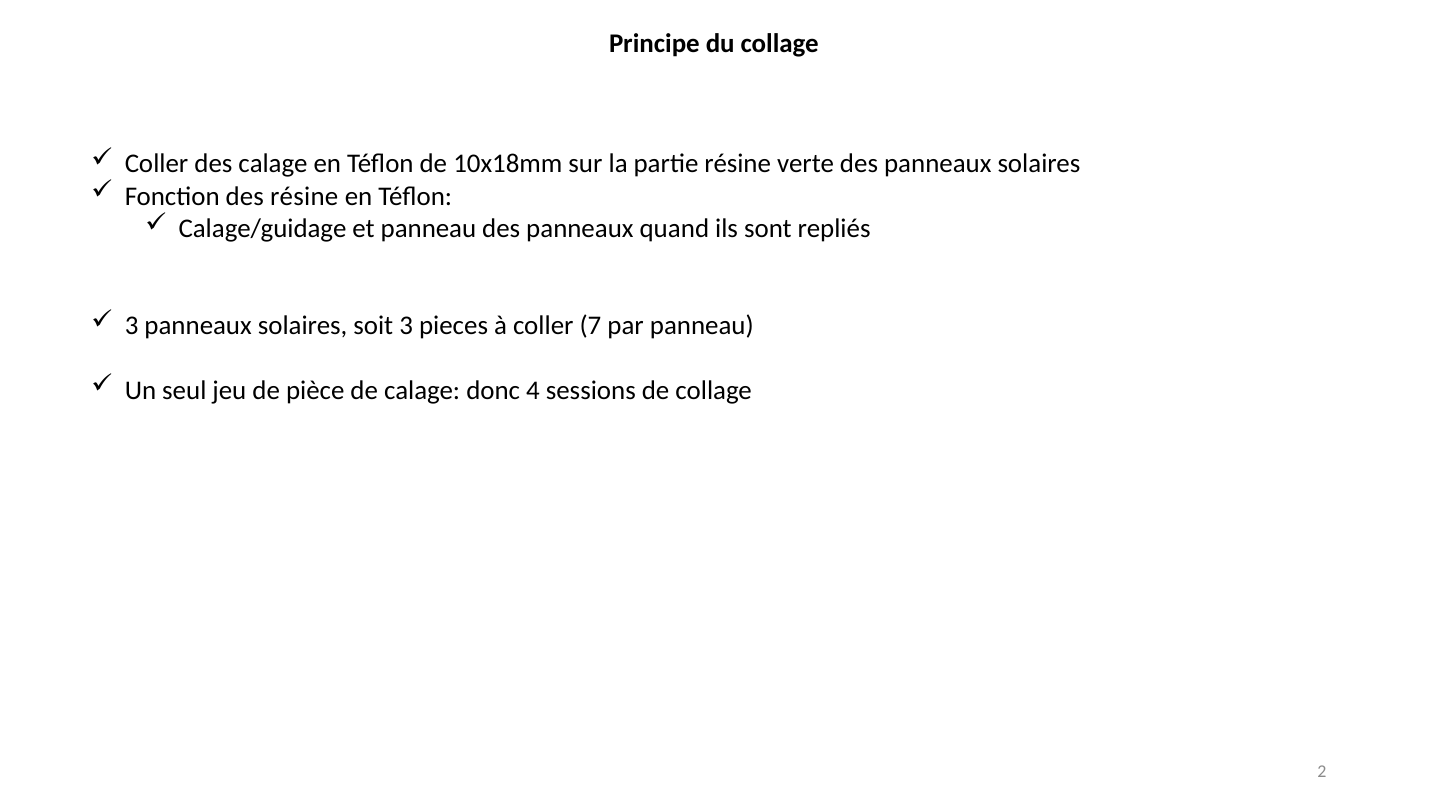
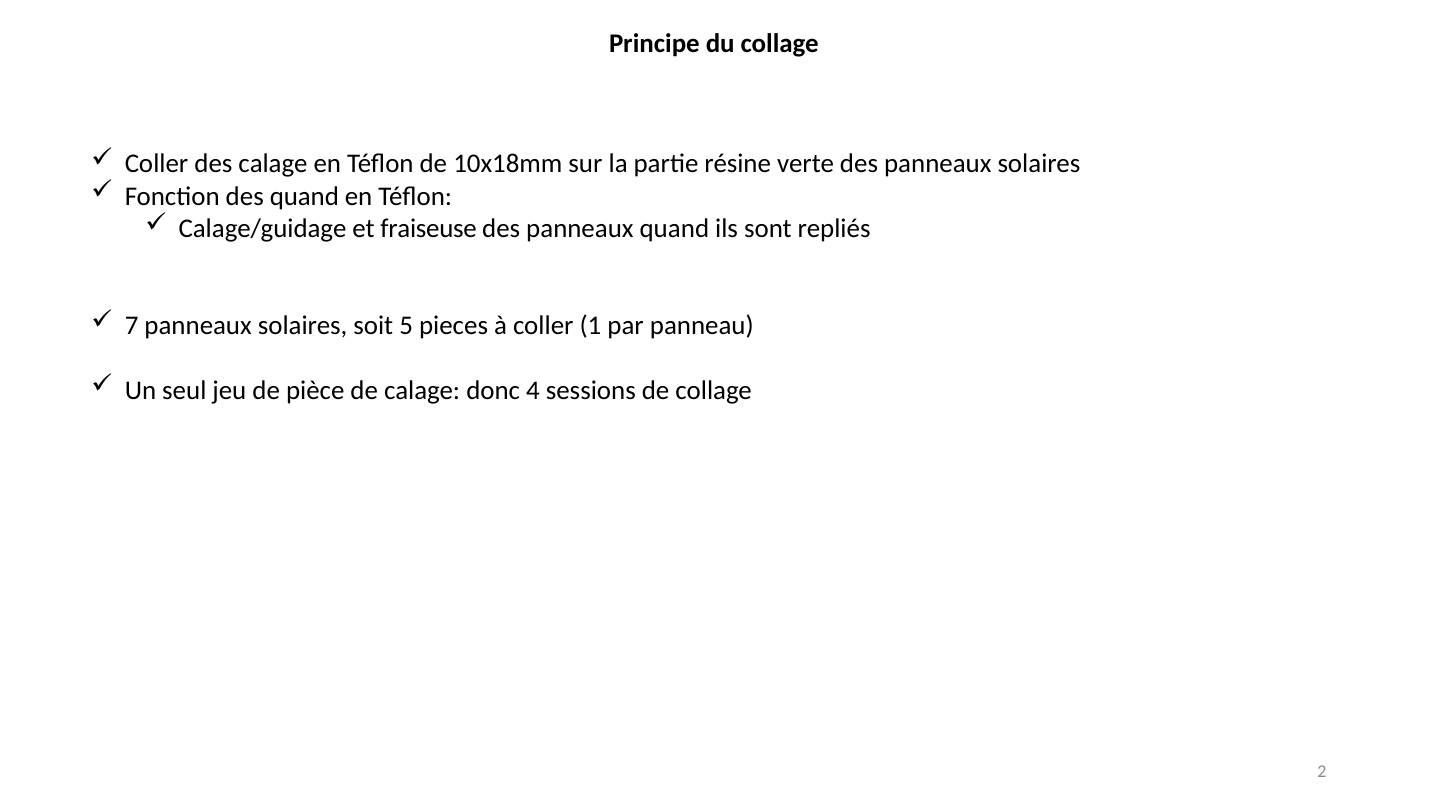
des résine: résine -> quand
et panneau: panneau -> fraiseuse
3 at (132, 325): 3 -> 7
soit 3: 3 -> 5
7: 7 -> 1
